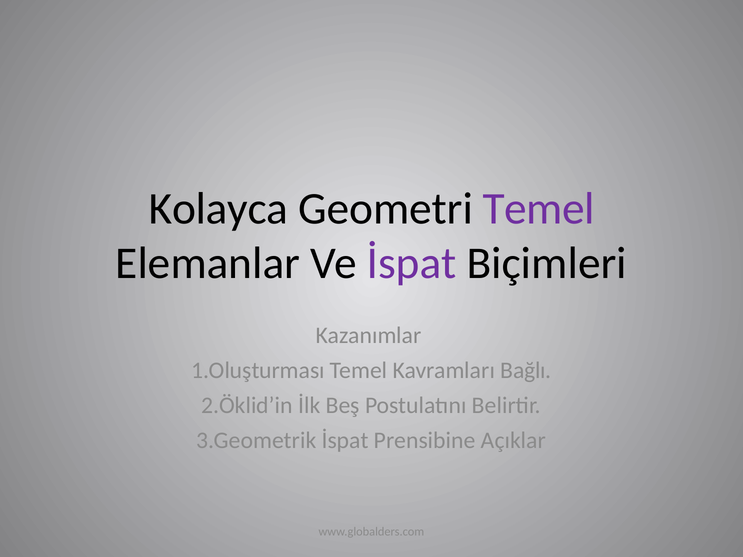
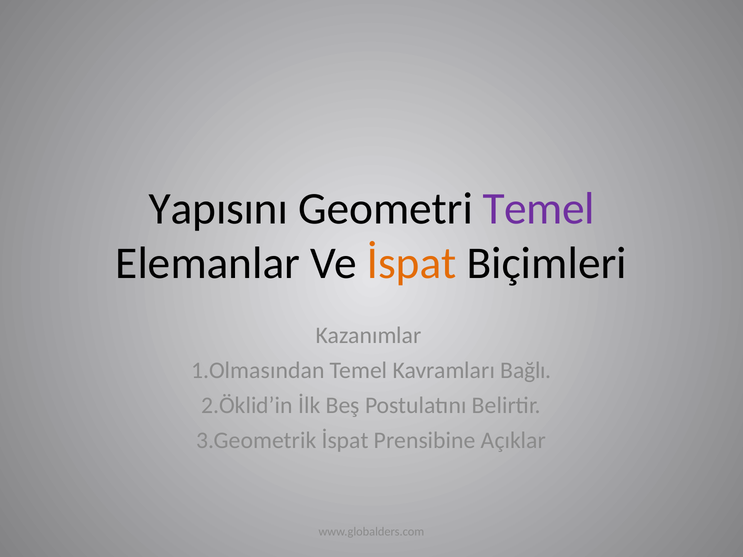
Kolayca: Kolayca -> Yapısını
İspat at (412, 263) colour: purple -> orange
1.Oluşturması: 1.Oluşturması -> 1.Olmasından
